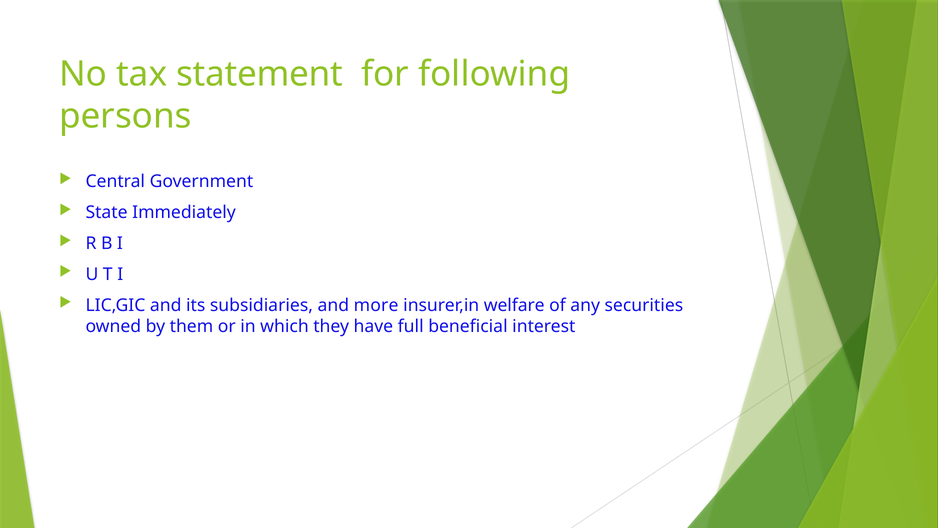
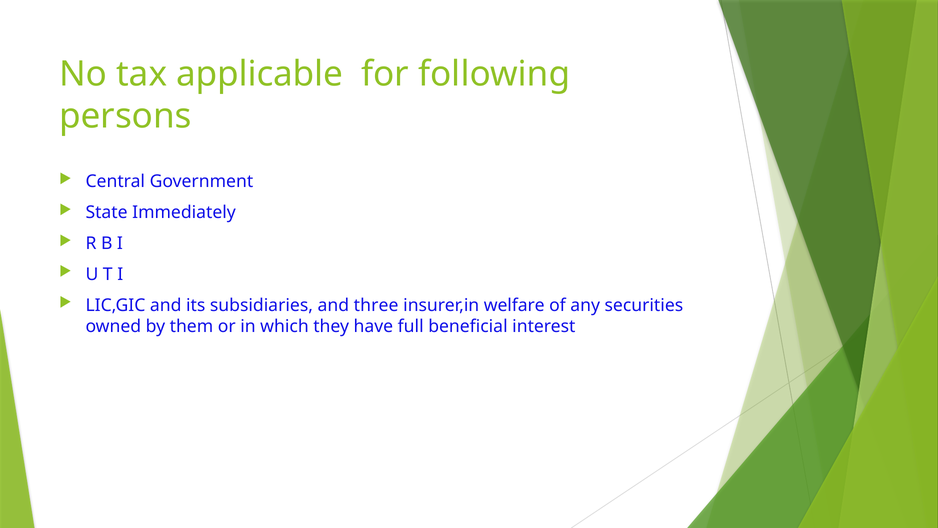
statement: statement -> applicable
more: more -> three
